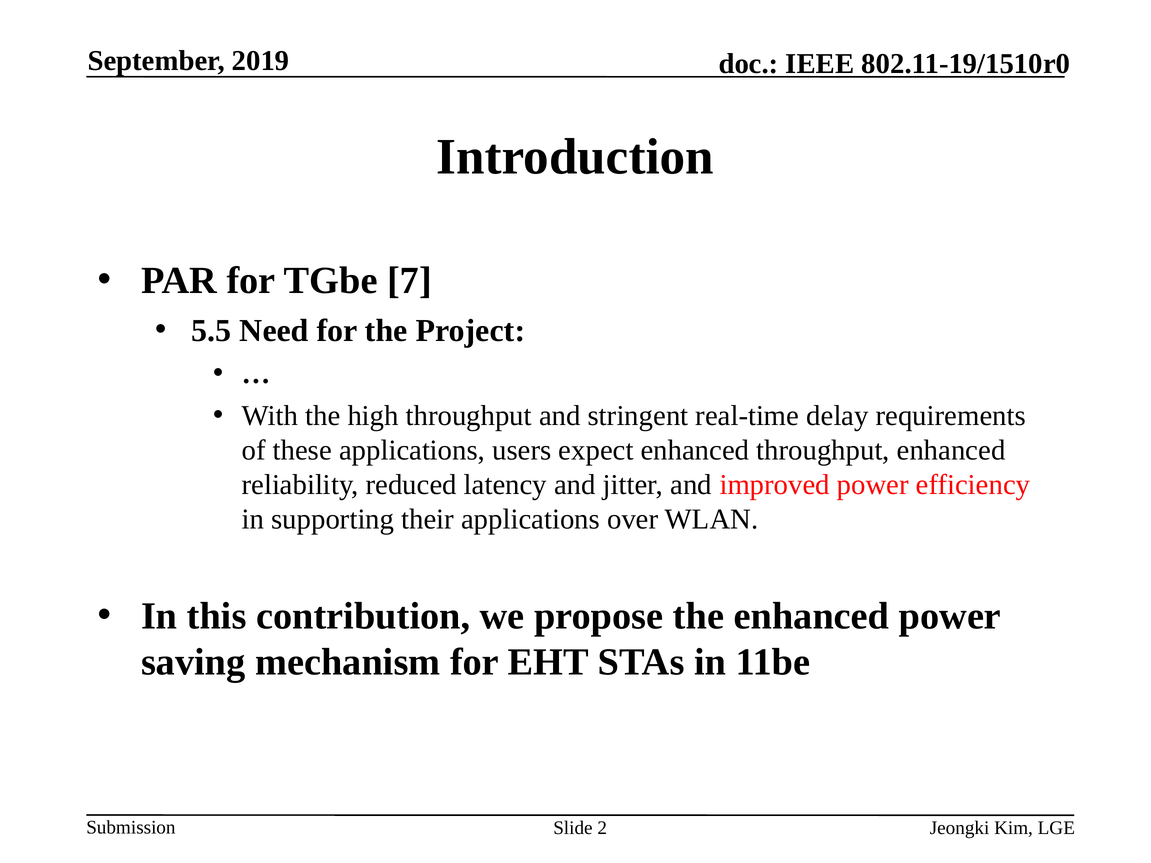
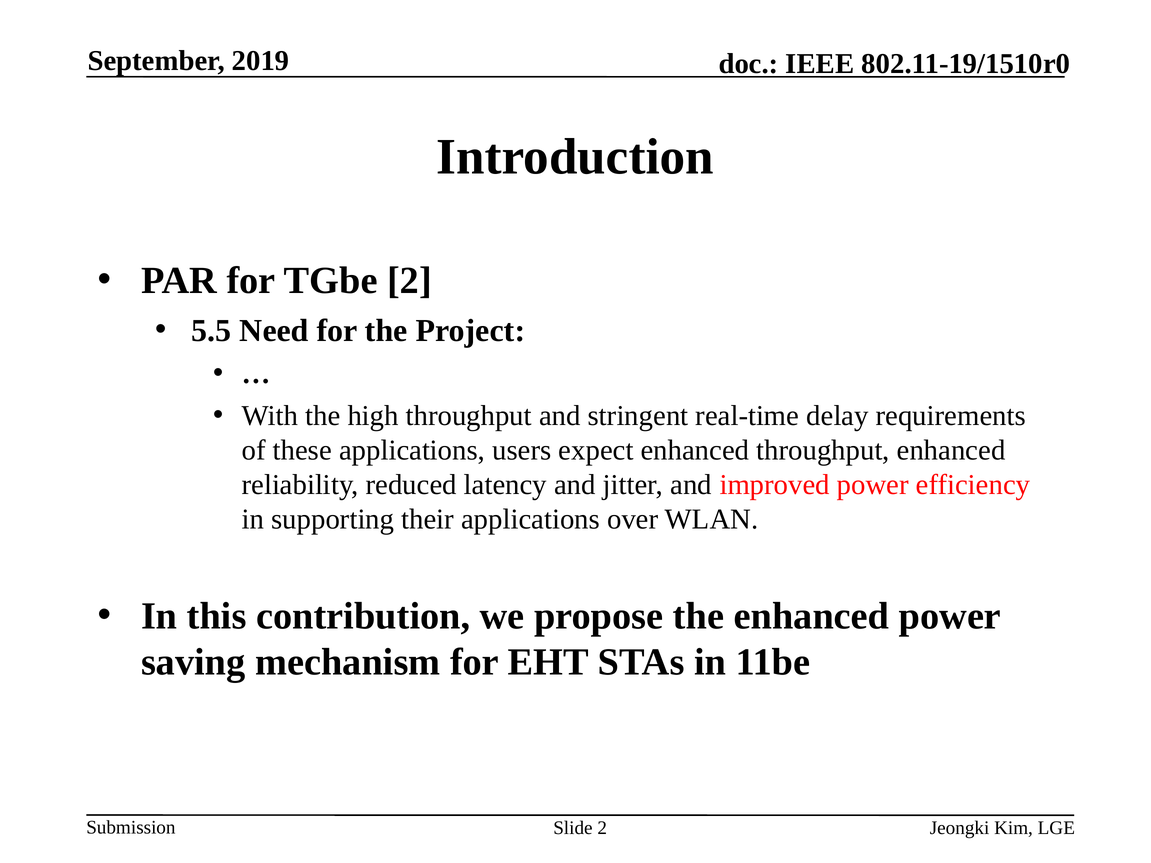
TGbe 7: 7 -> 2
